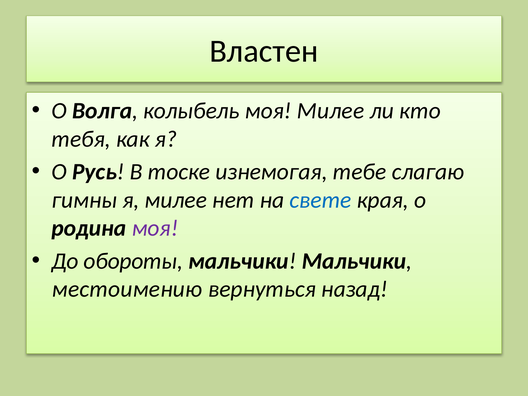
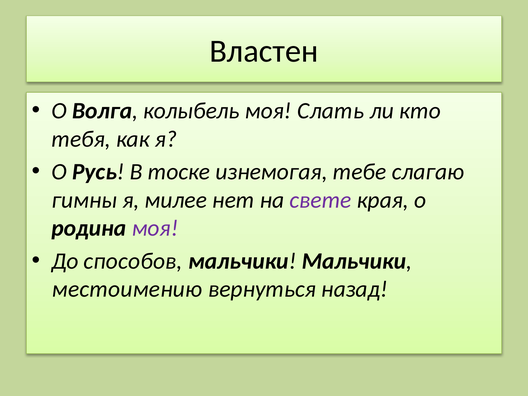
моя Милее: Милее -> Слать
свете colour: blue -> purple
обороты: обороты -> способов
